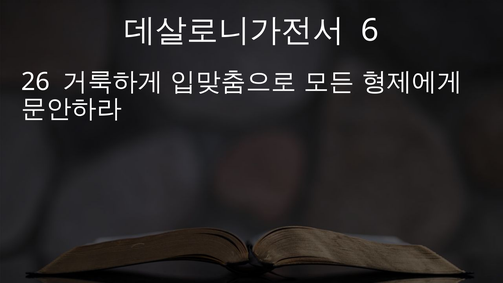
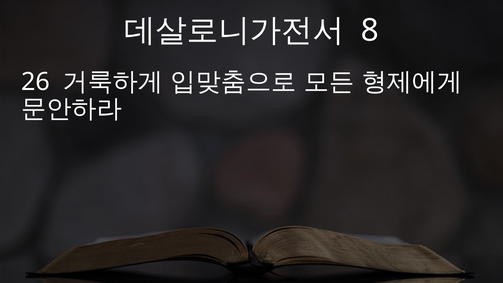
6: 6 -> 8
